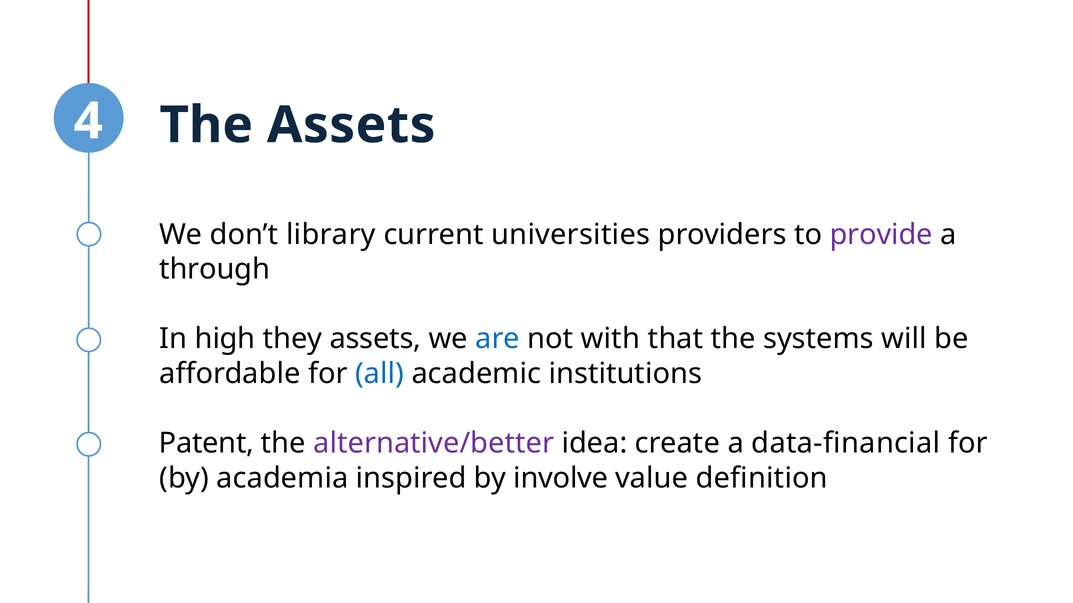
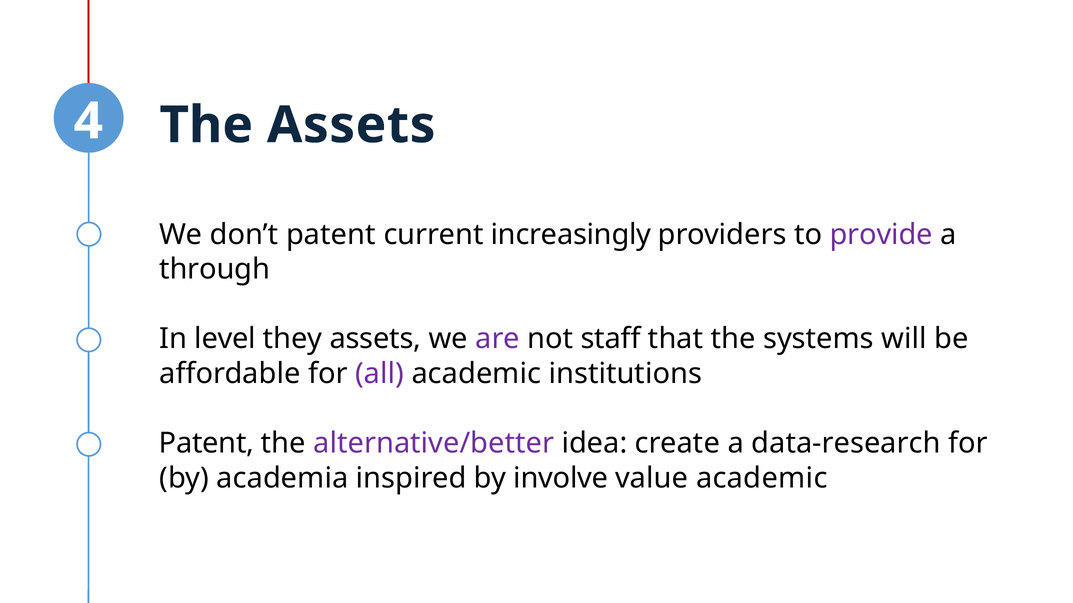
don’t library: library -> patent
universities: universities -> increasingly
high: high -> level
are colour: blue -> purple
with: with -> staff
all colour: blue -> purple
data-financial: data-financial -> data-research
value definition: definition -> academic
